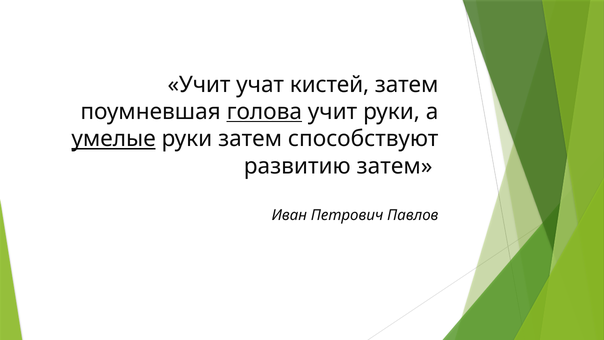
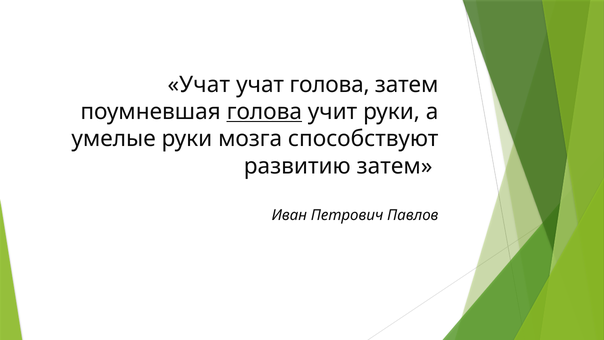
Учит at (199, 84): Учит -> Учат
учат кистей: кистей -> голова
умелые underline: present -> none
руки затем: затем -> мозга
